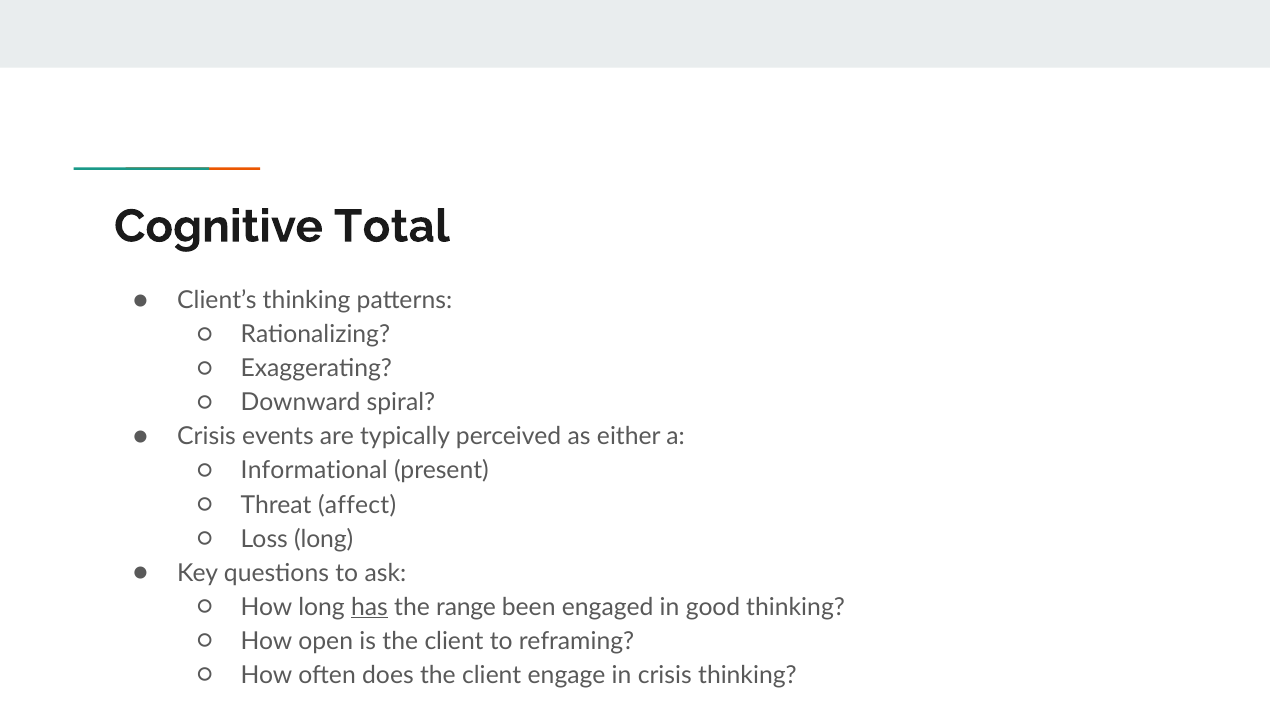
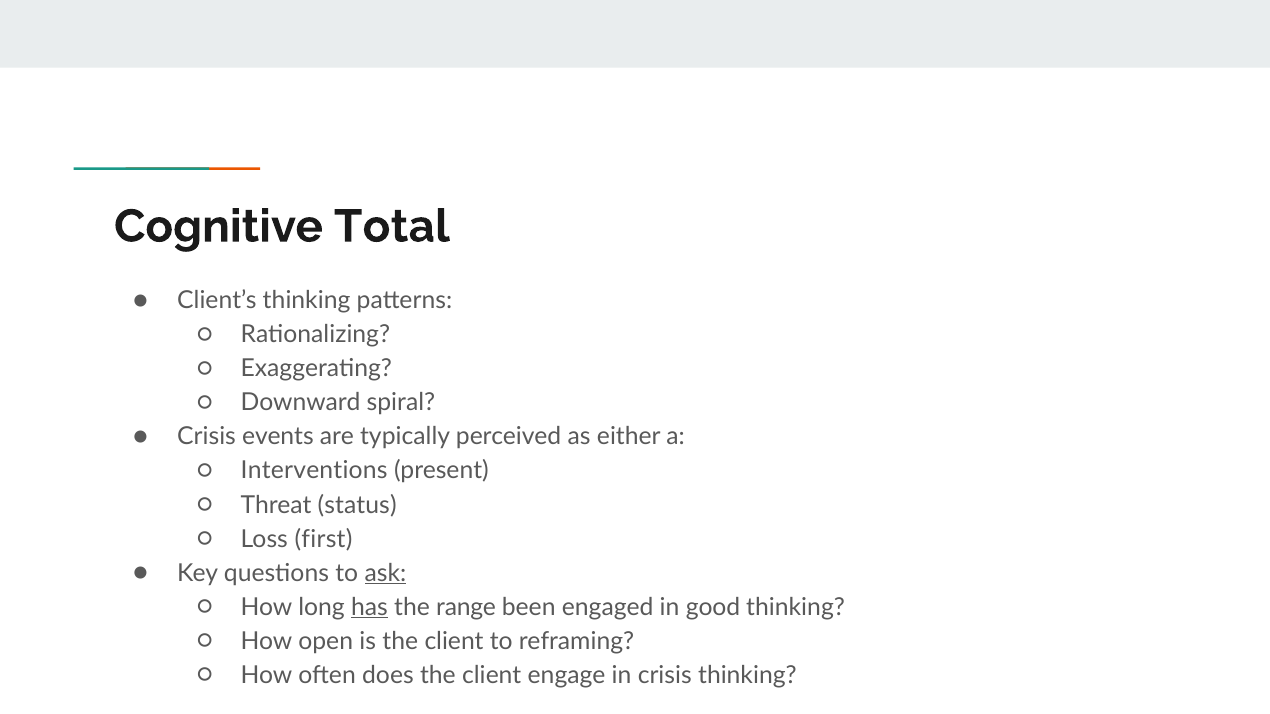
Informational: Informational -> Interventions
affect: affect -> status
Loss long: long -> first
ask underline: none -> present
